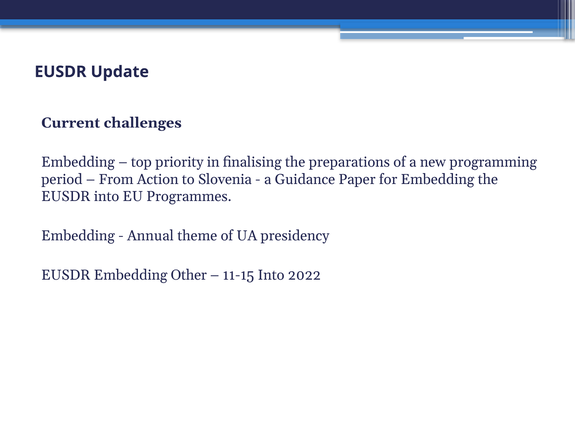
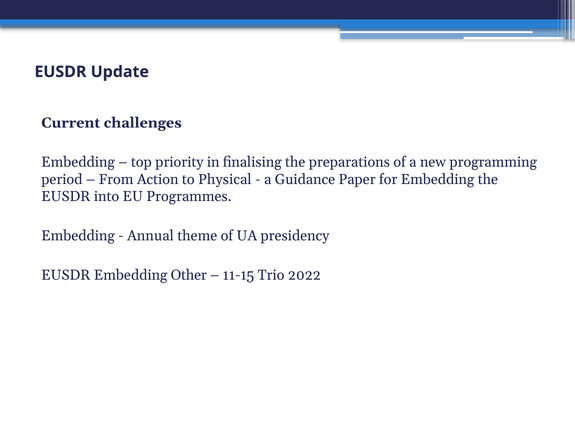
Slovenia: Slovenia -> Physical
11-15 Into: Into -> Trio
